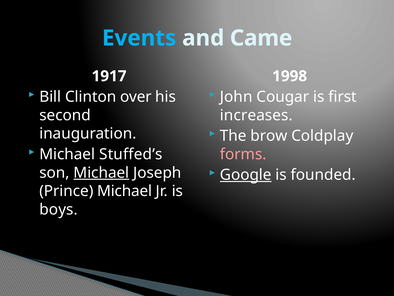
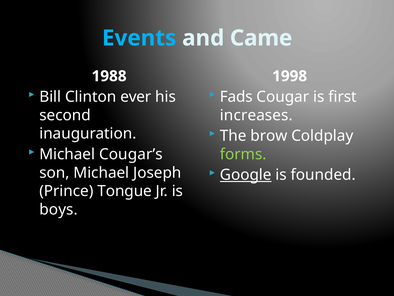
1917: 1917 -> 1988
over: over -> ever
John: John -> Fads
Stuffed’s: Stuffed’s -> Cougar’s
forms colour: pink -> light green
Michael at (101, 172) underline: present -> none
Prince Michael: Michael -> Tongue
